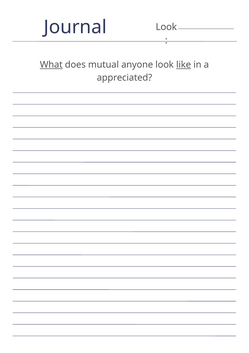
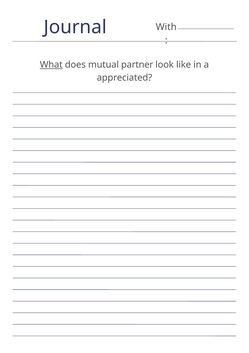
Look at (166, 27): Look -> With
anyone: anyone -> partner
like underline: present -> none
